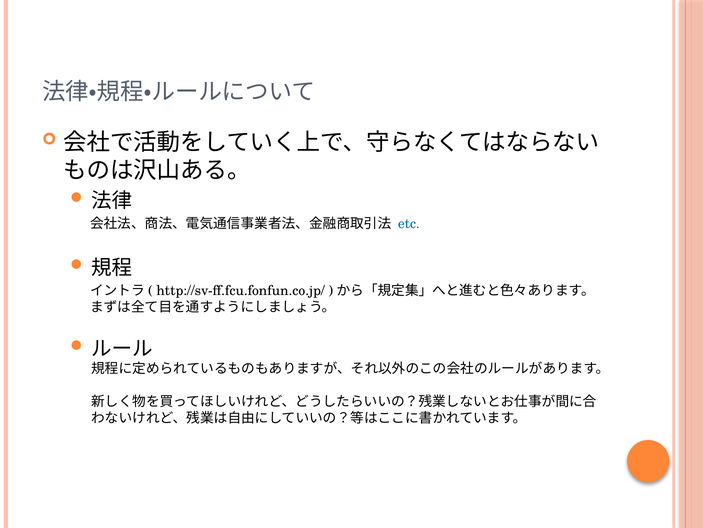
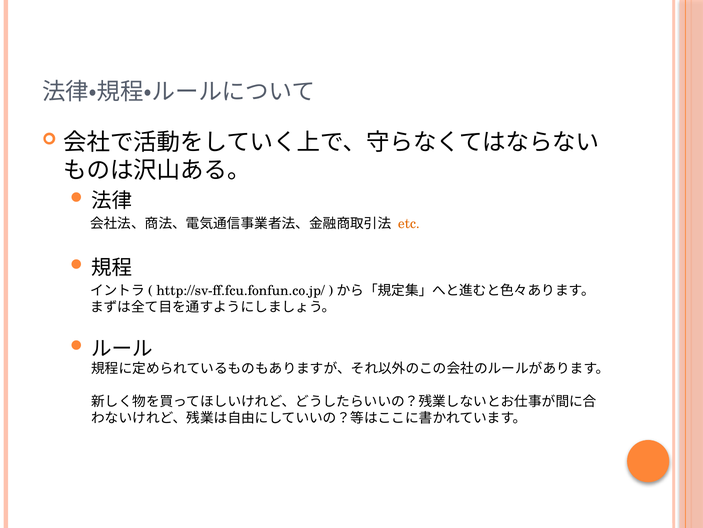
etc colour: blue -> orange
